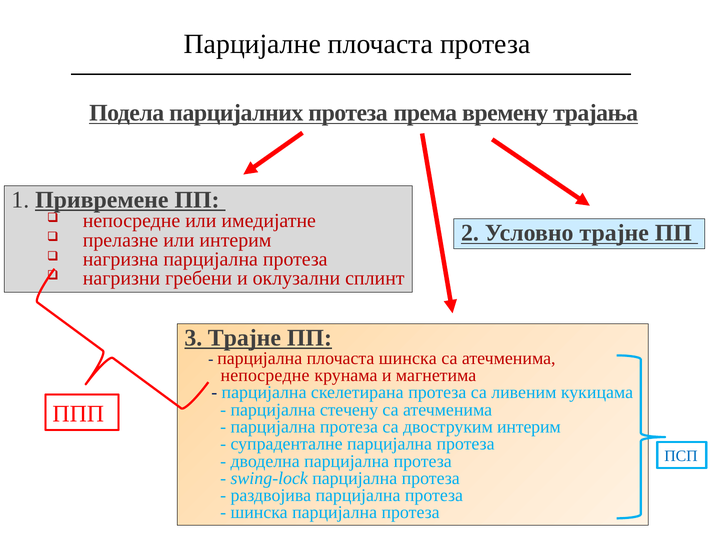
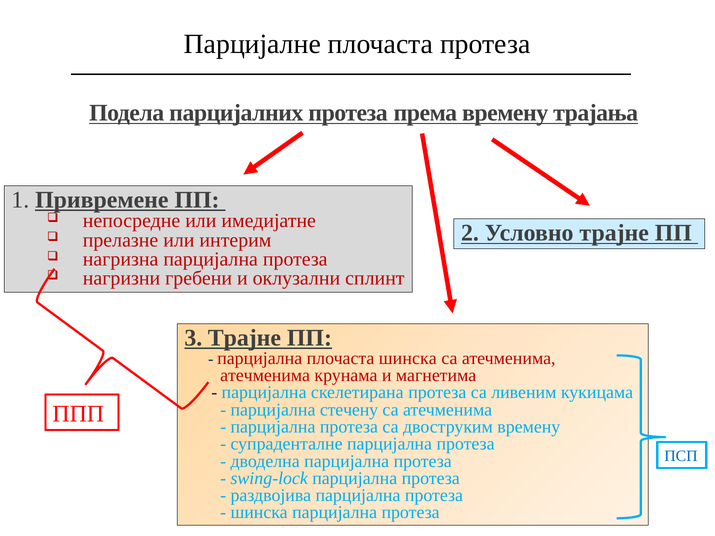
непосредне at (265, 375): непосредне -> атечменима
двоструким интерим: интерим -> времену
